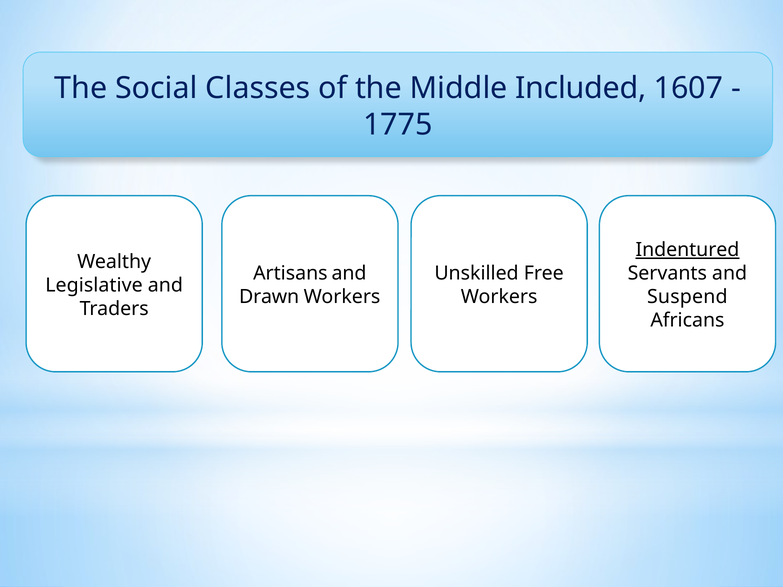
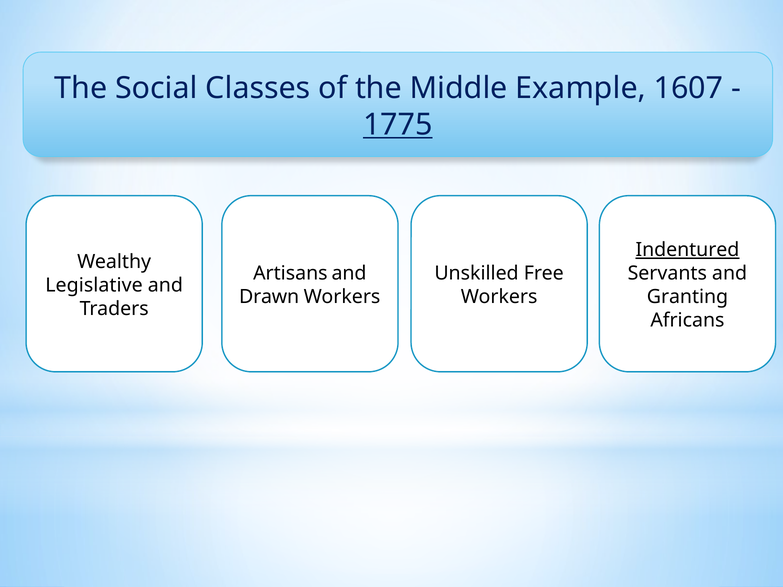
Included: Included -> Example
1775 underline: none -> present
Suspend: Suspend -> Granting
